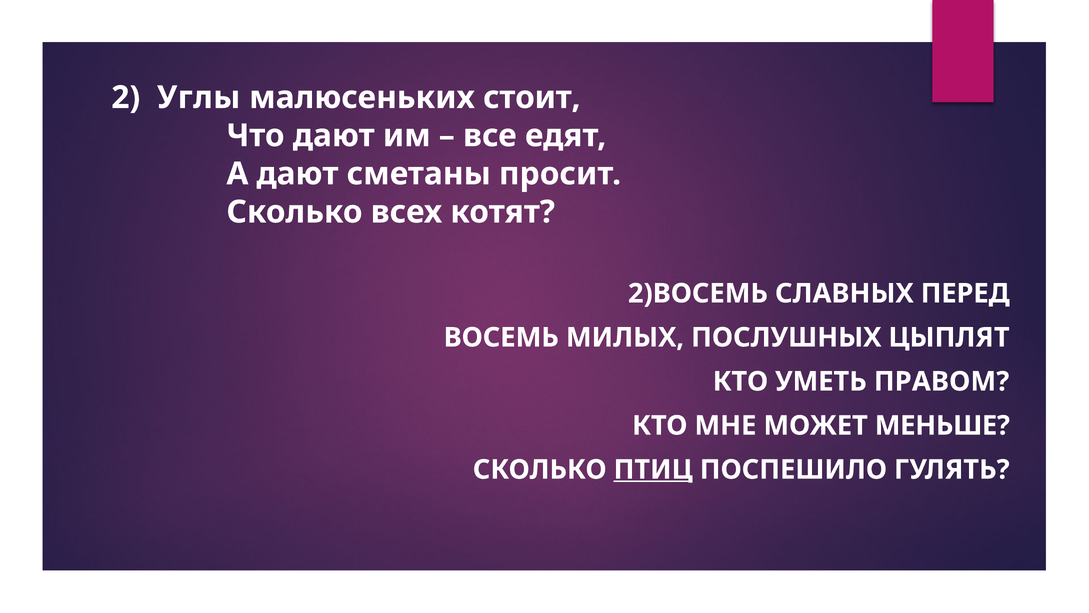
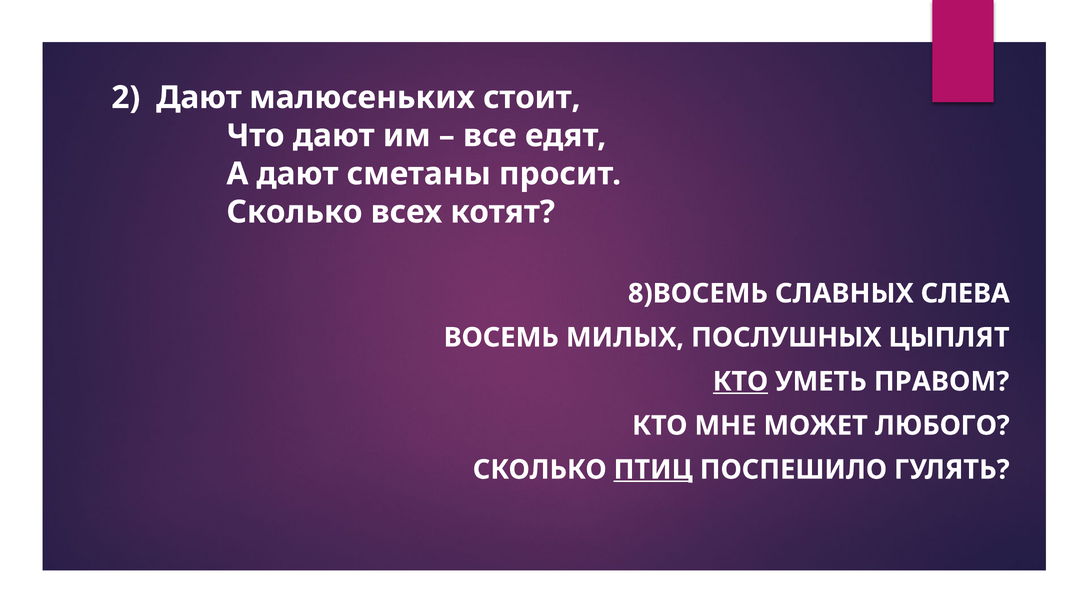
2 Углы: Углы -> Дают
2)ВОСЕМЬ: 2)ВОСЕМЬ -> 8)ВОСЕМЬ
ПЕРЕД: ПЕРЕД -> СЛЕВА
КТО at (740, 381) underline: none -> present
МЕНЬШЕ: МЕНЬШЕ -> ЛЮБОГО
